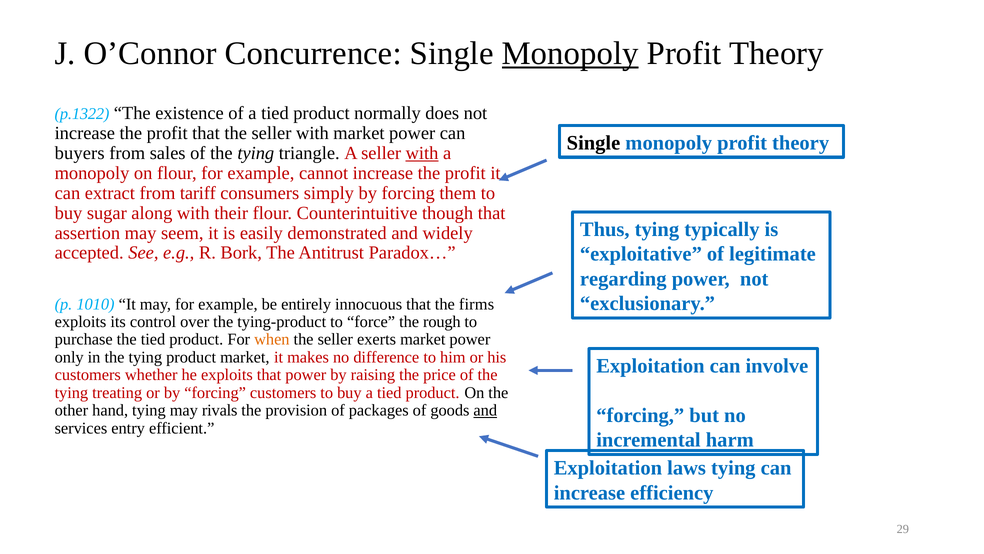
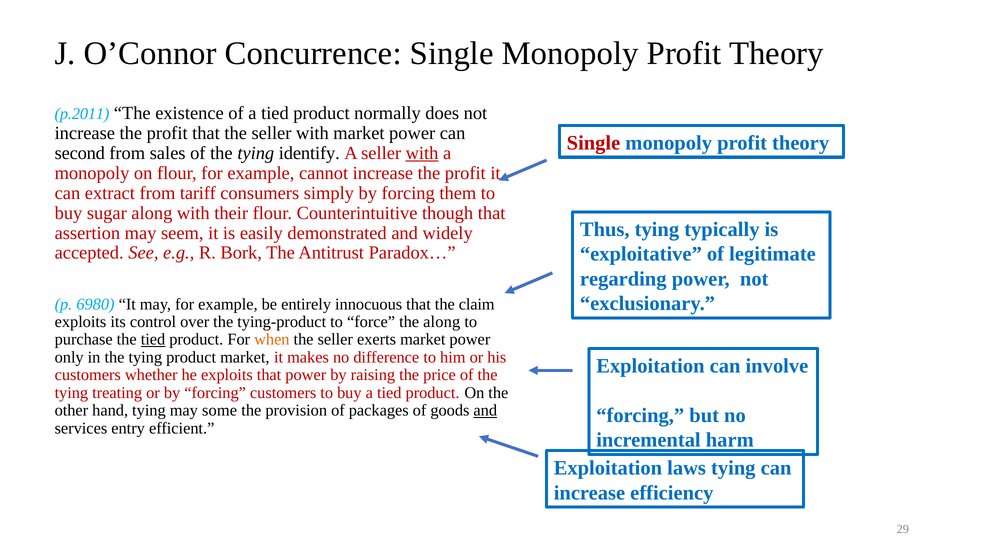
Monopoly at (570, 53) underline: present -> none
p.1322: p.1322 -> p.2011
Single at (593, 143) colour: black -> red
buyers: buyers -> second
triangle: triangle -> identify
1010: 1010 -> 6980
firms: firms -> claim
the rough: rough -> along
tied at (153, 339) underline: none -> present
rivals: rivals -> some
